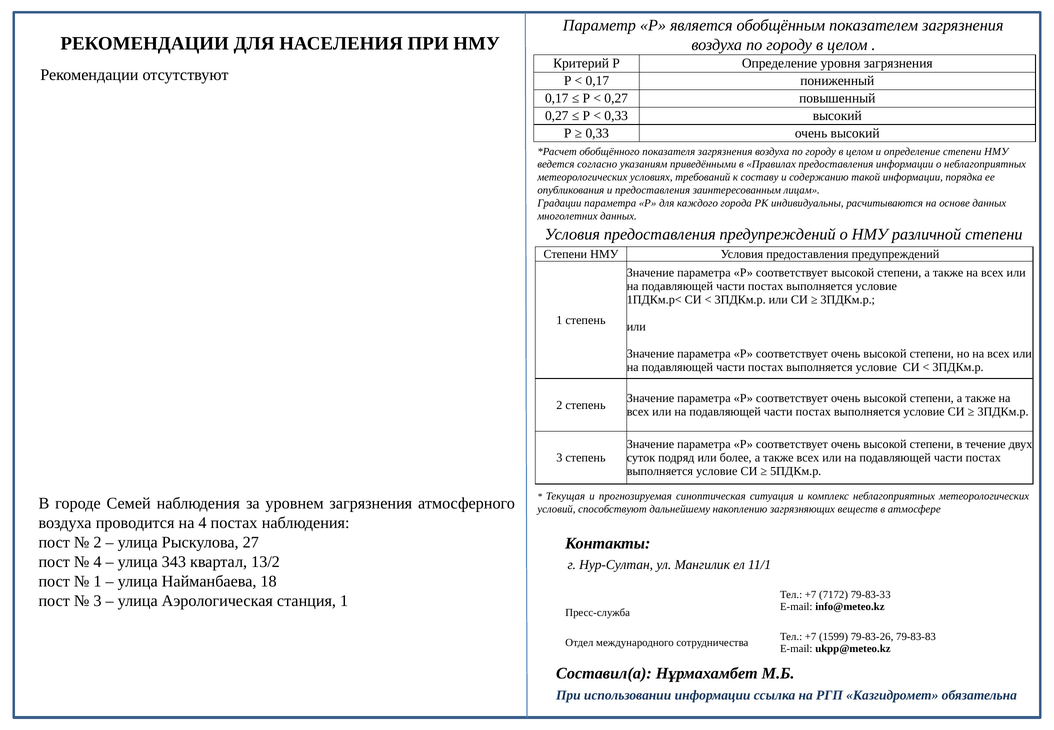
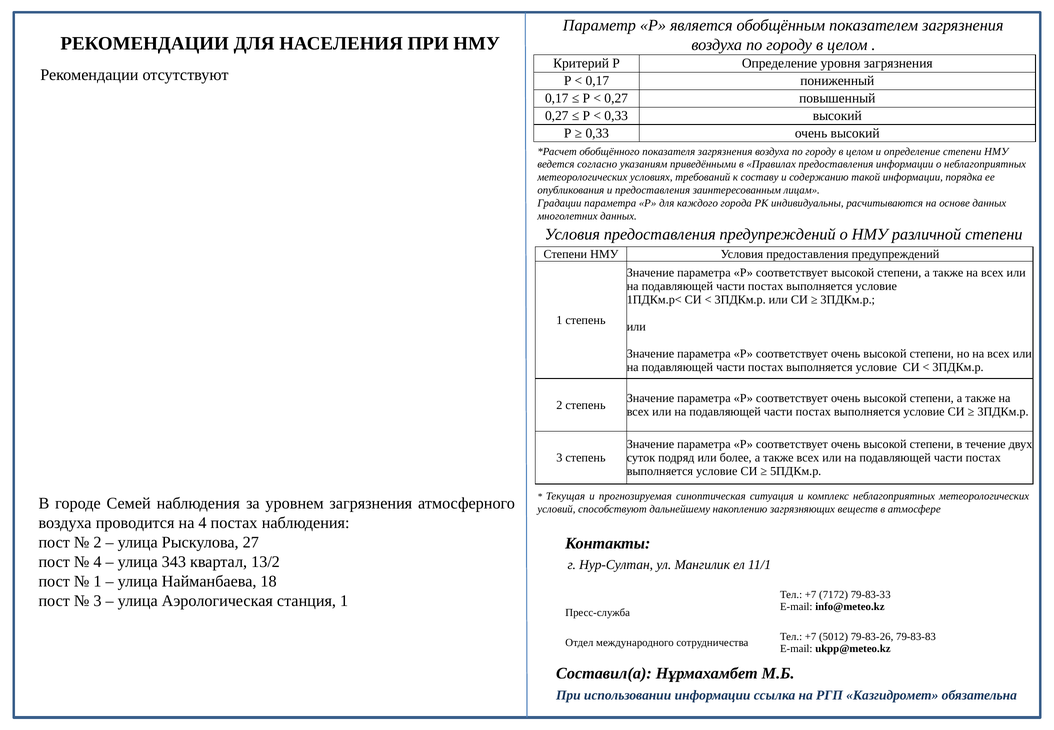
1599: 1599 -> 5012
